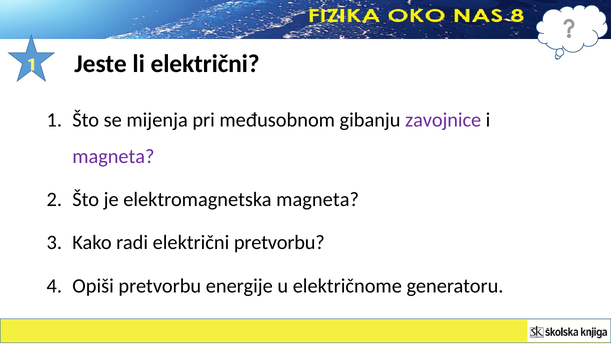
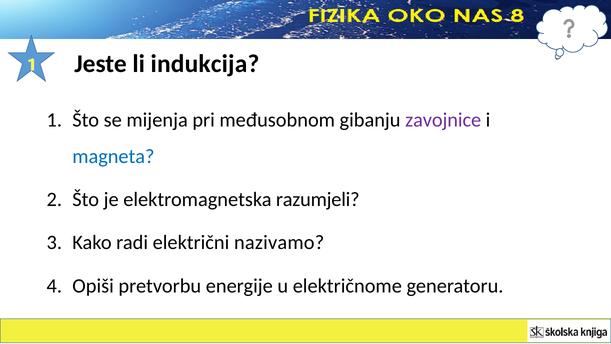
li električni: električni -> indukcija
magneta at (113, 156) colour: purple -> blue
elektromagnetska magneta: magneta -> razumjeli
električni pretvorbu: pretvorbu -> nazivamo
